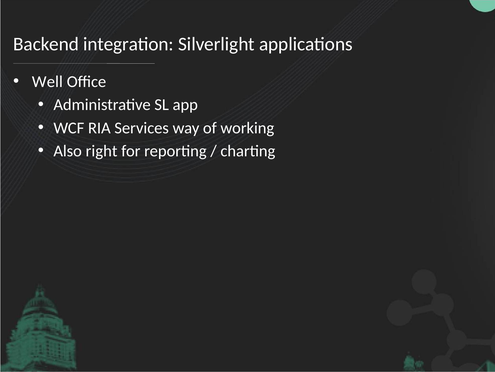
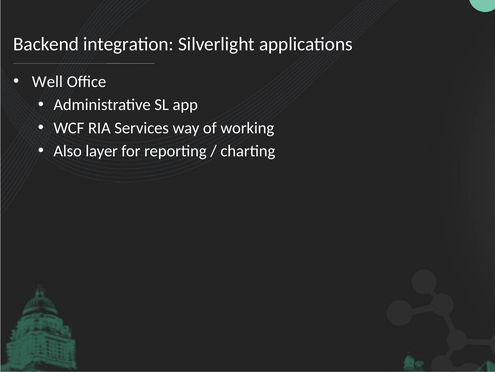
right: right -> layer
